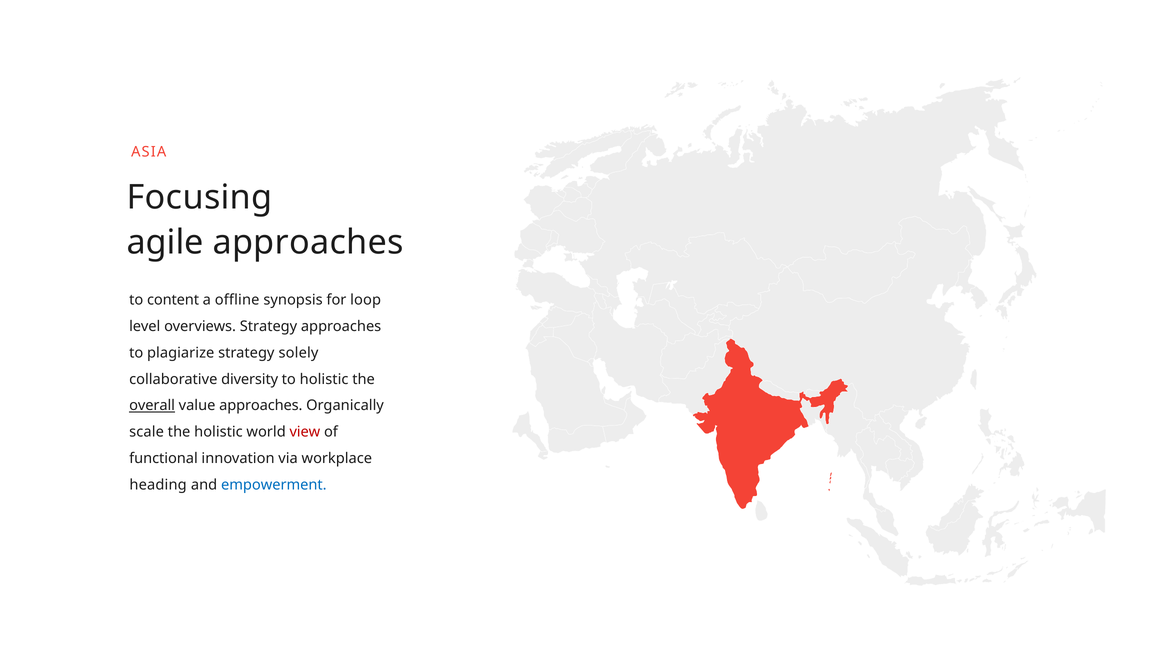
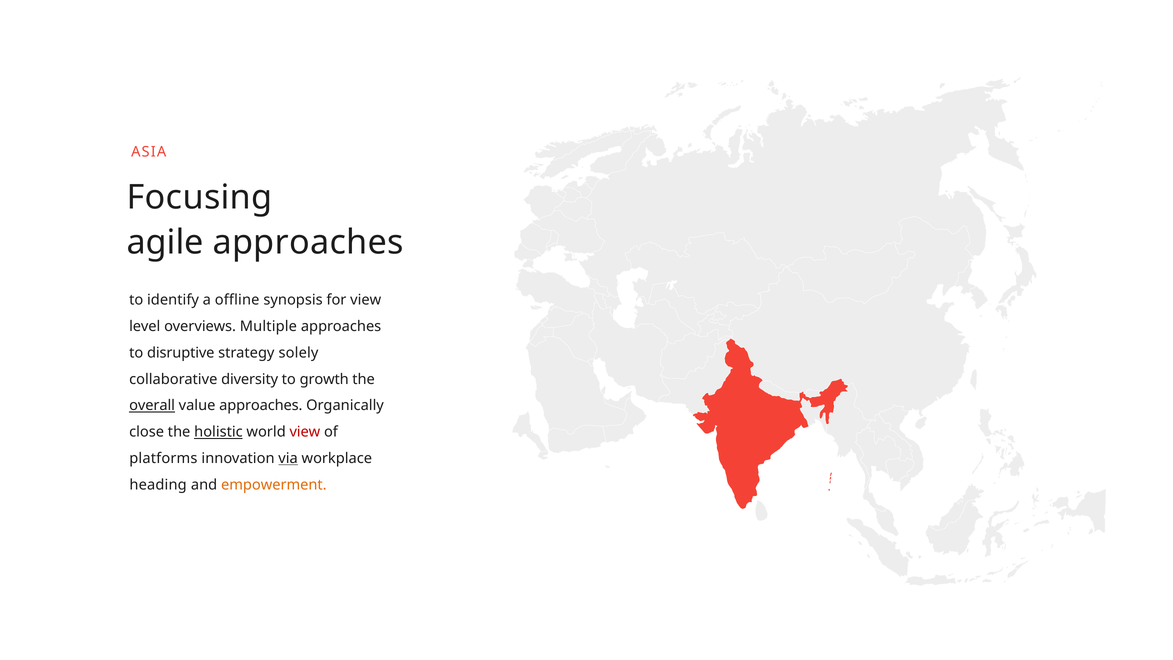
content: content -> identify
for loop: loop -> view
overviews Strategy: Strategy -> Multiple
plagiarize: plagiarize -> disruptive
to holistic: holistic -> growth
scale: scale -> close
holistic at (218, 432) underline: none -> present
functional: functional -> platforms
via underline: none -> present
empowerment colour: blue -> orange
